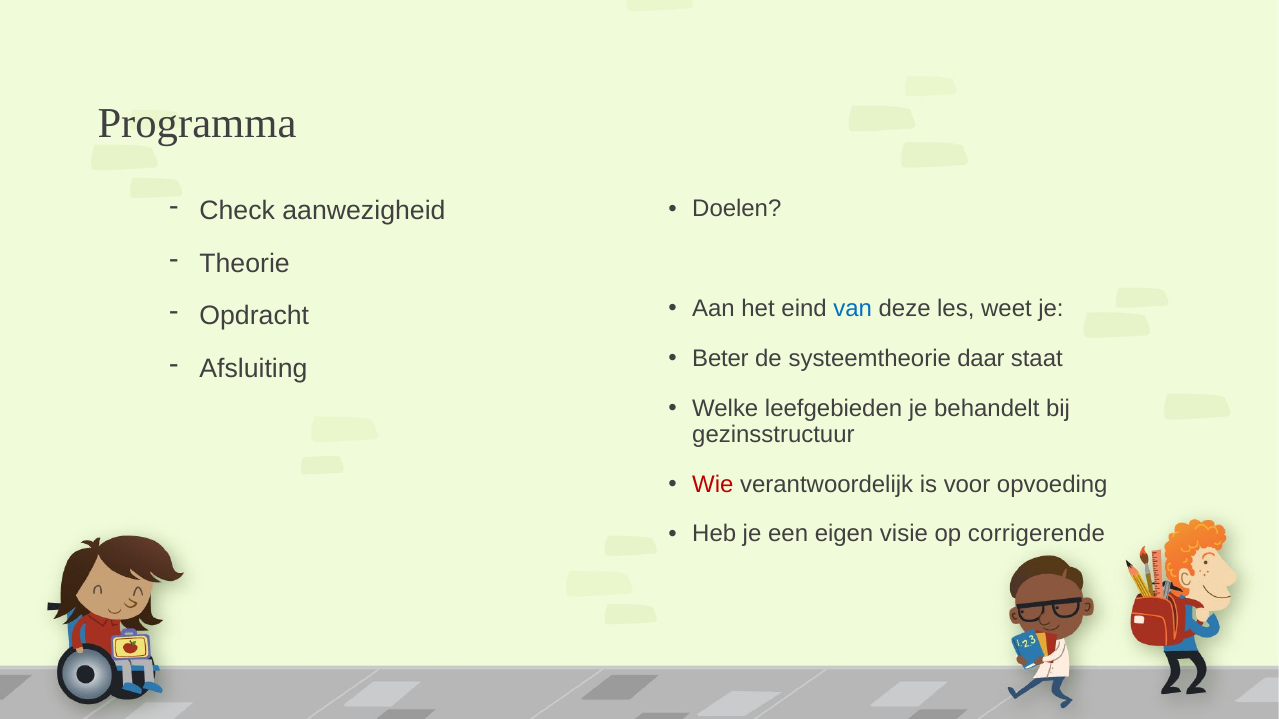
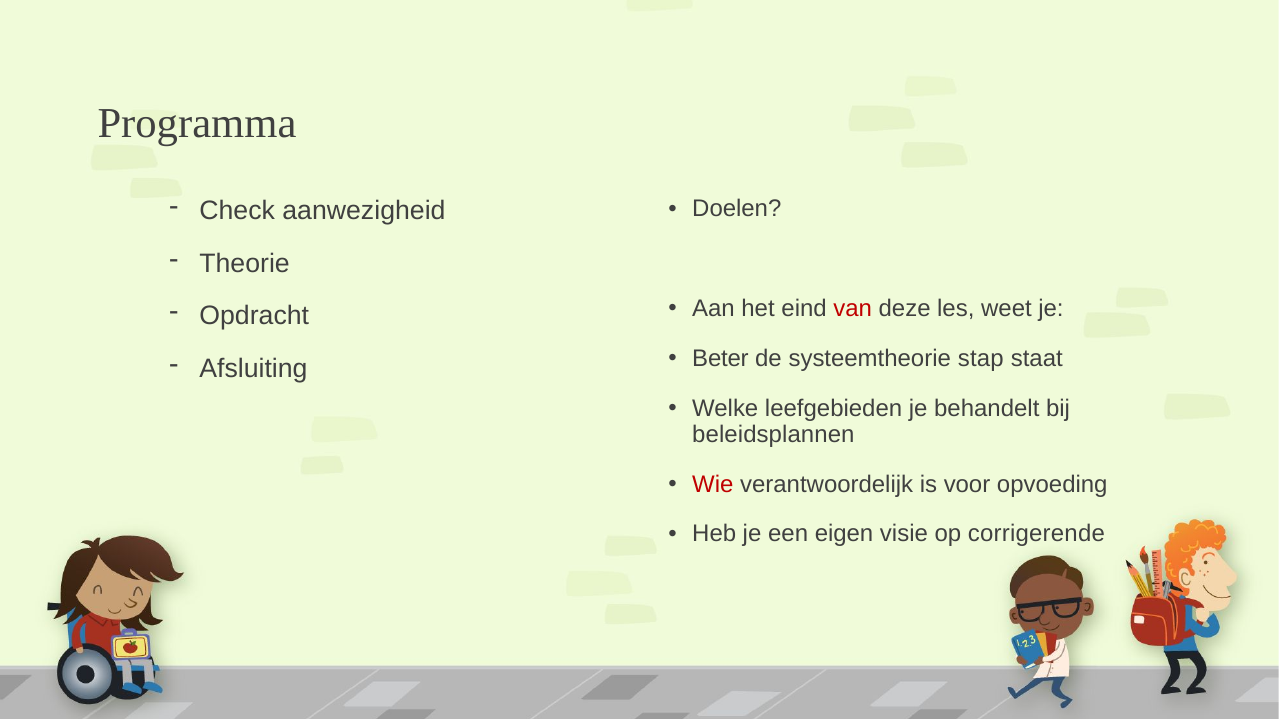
van colour: blue -> red
daar: daar -> stap
gezinsstructuur: gezinsstructuur -> beleidsplannen
